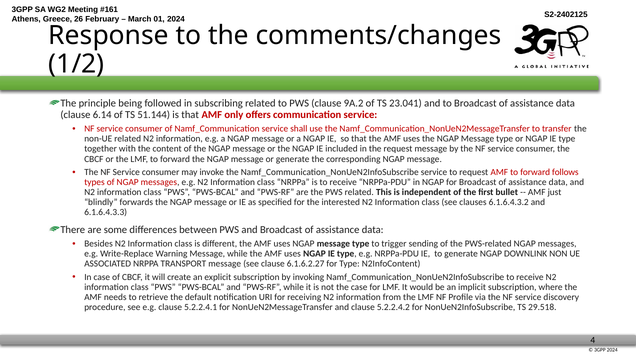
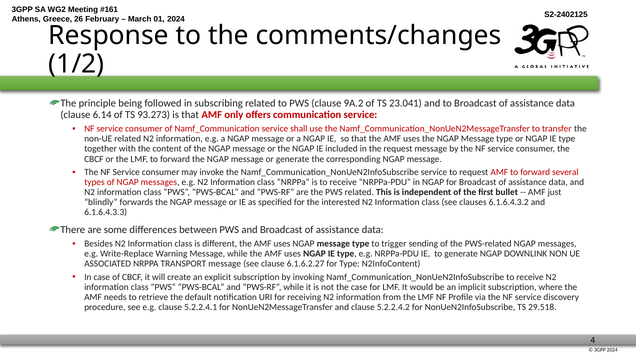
51.144: 51.144 -> 93.273
follows: follows -> several
